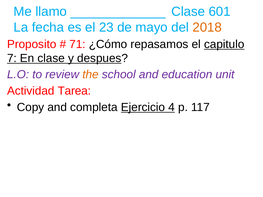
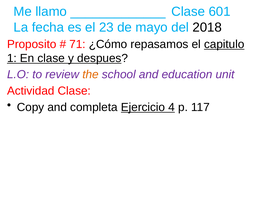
2018 colour: orange -> black
7: 7 -> 1
Actividad Tarea: Tarea -> Clase
